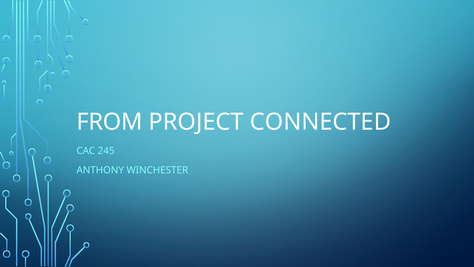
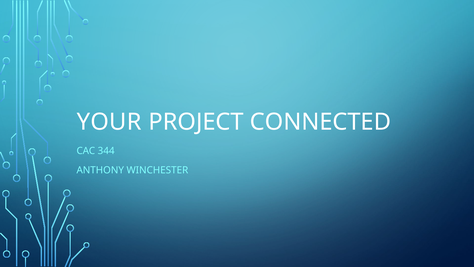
FROM: FROM -> YOUR
245: 245 -> 344
